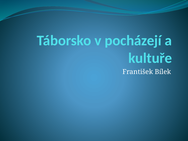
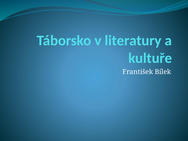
pocházejí: pocházejí -> literatury
